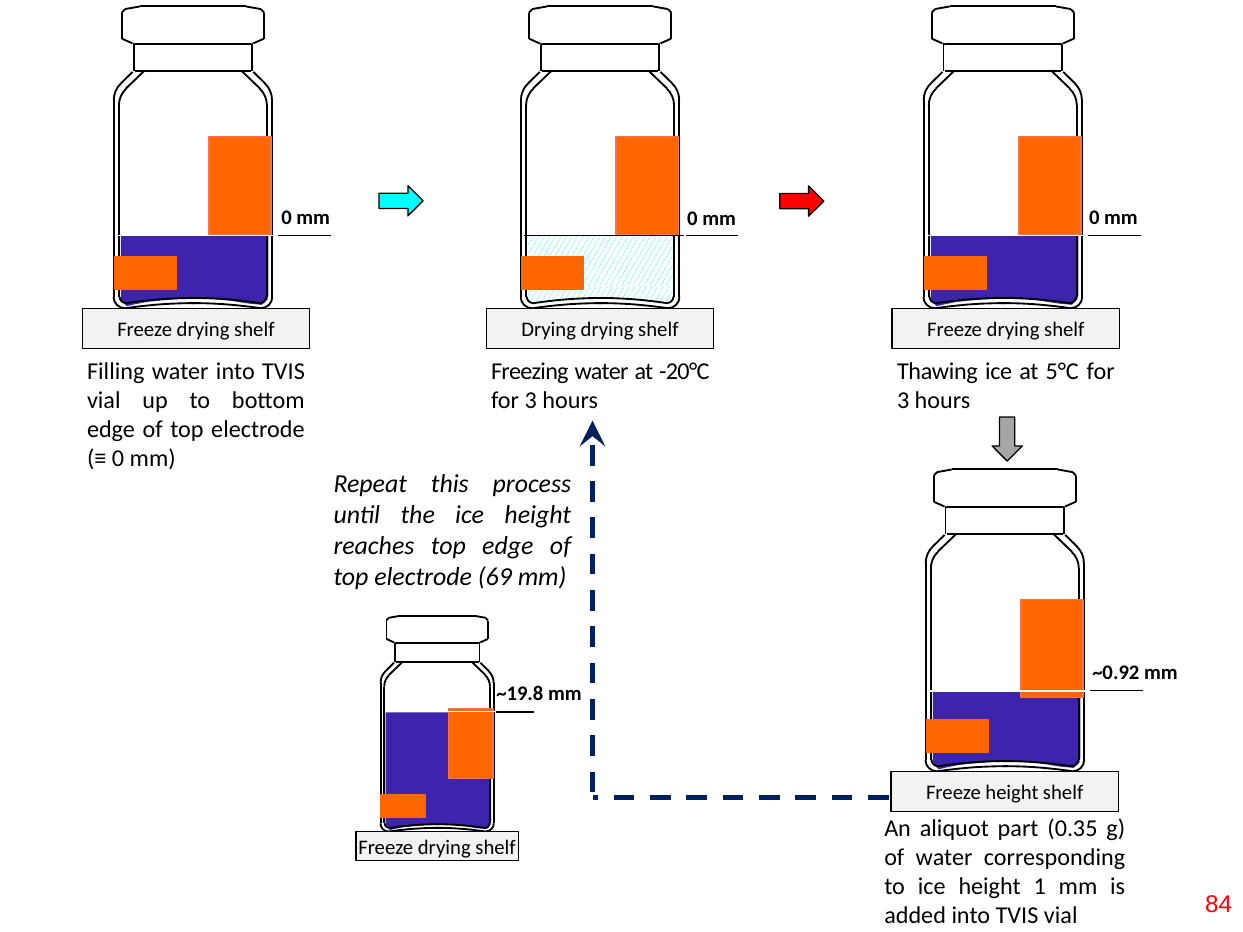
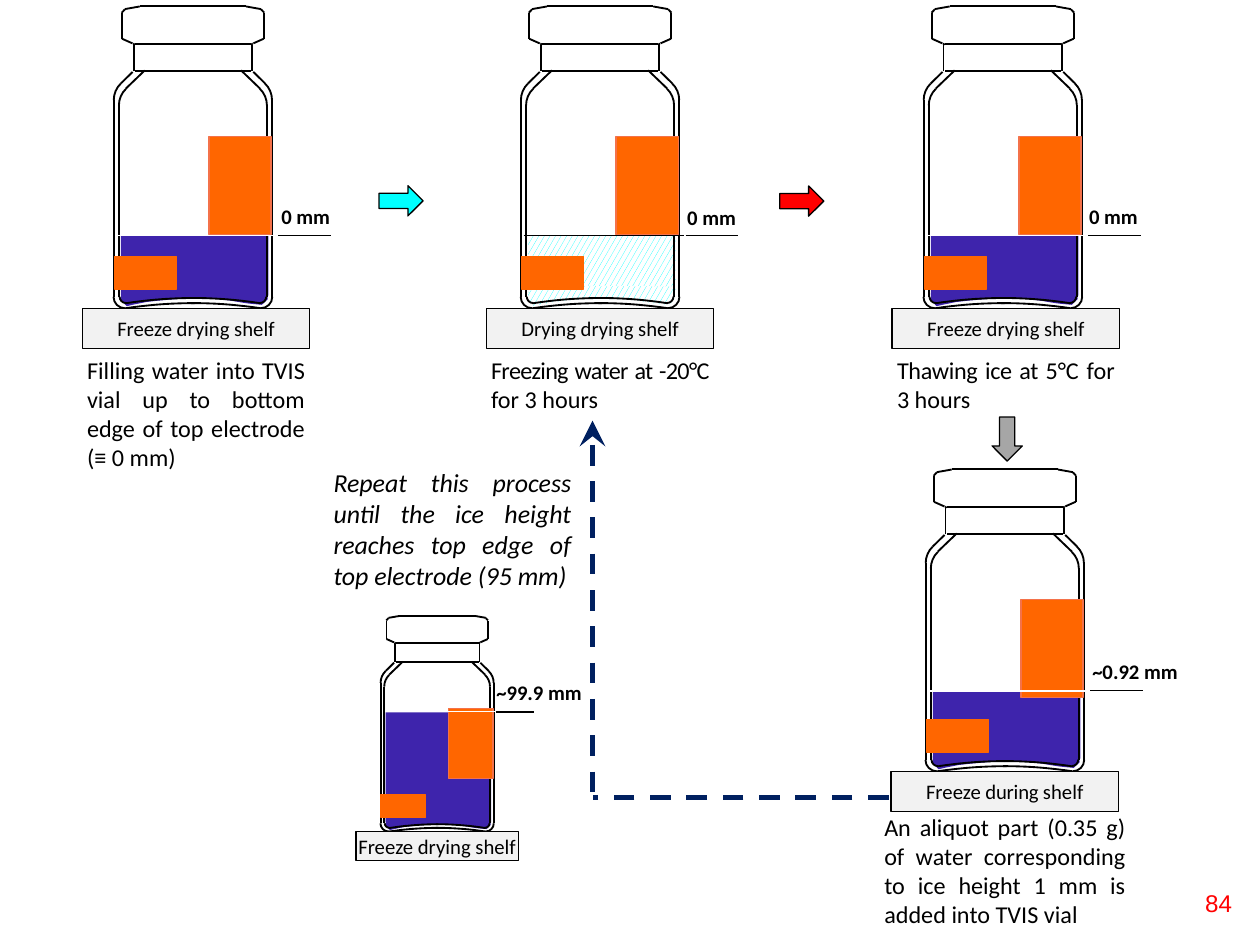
69: 69 -> 95
~19.8: ~19.8 -> ~99.9
Freeze height: height -> during
